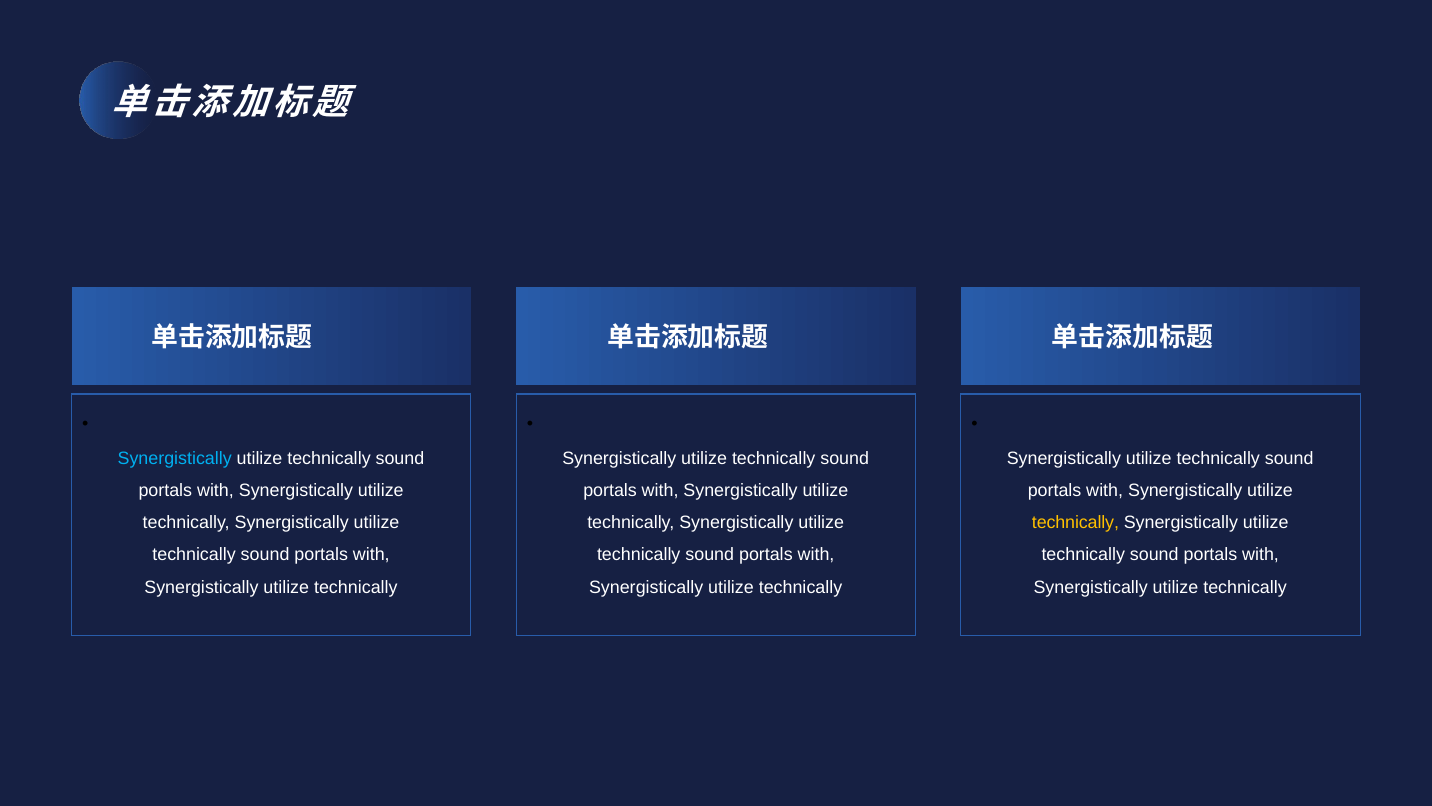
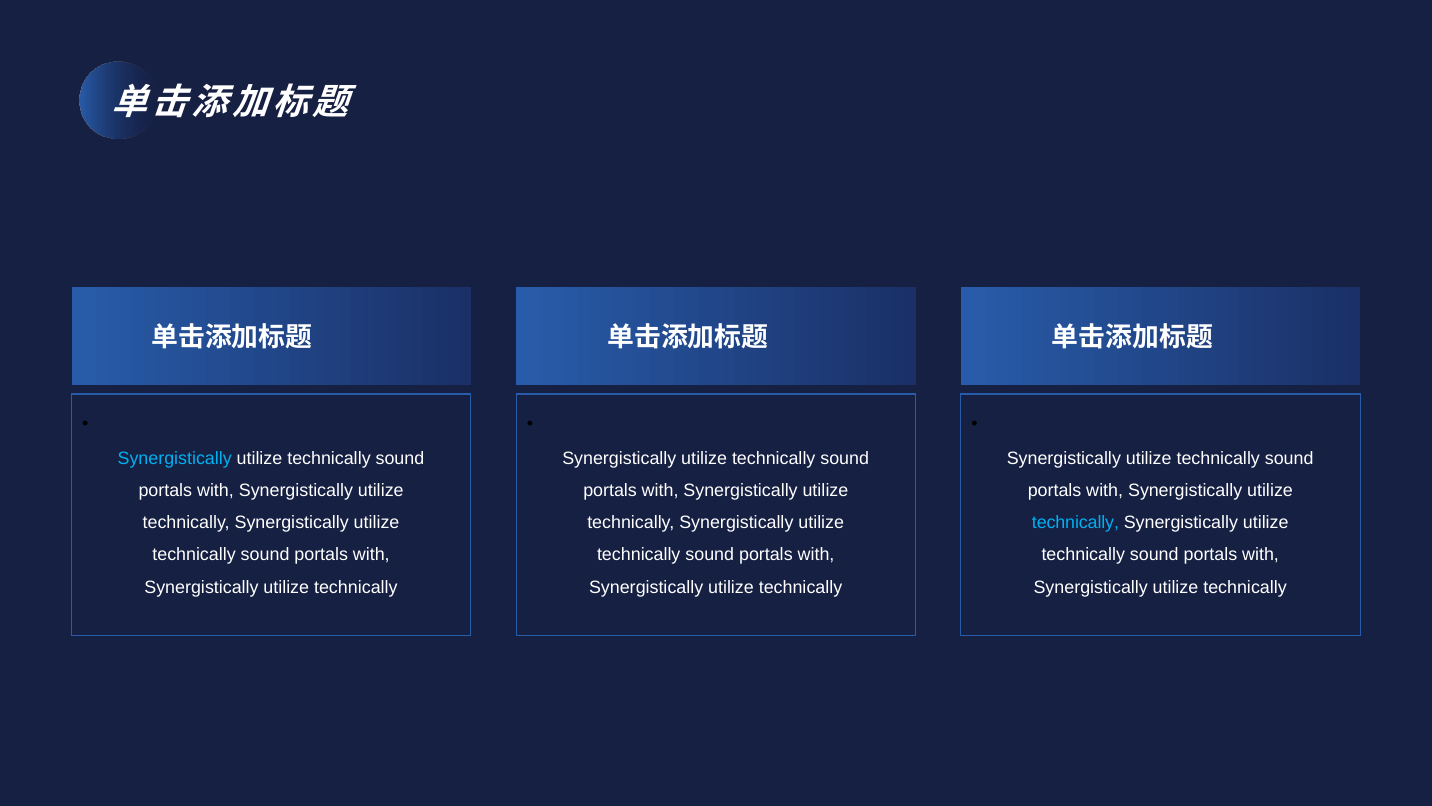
technically at (1075, 522) colour: yellow -> light blue
